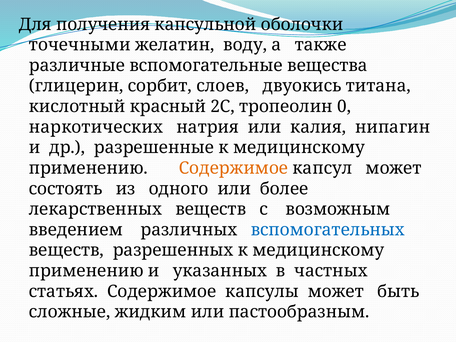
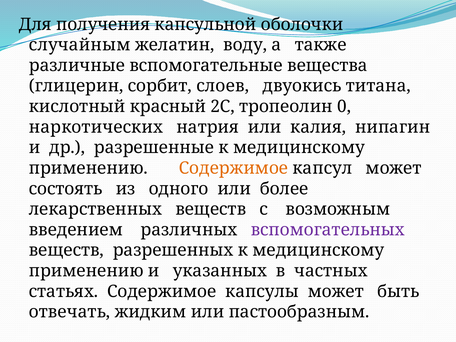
точечными: точечными -> случайным
вспомогательных colour: blue -> purple
сложные: сложные -> отвечать
